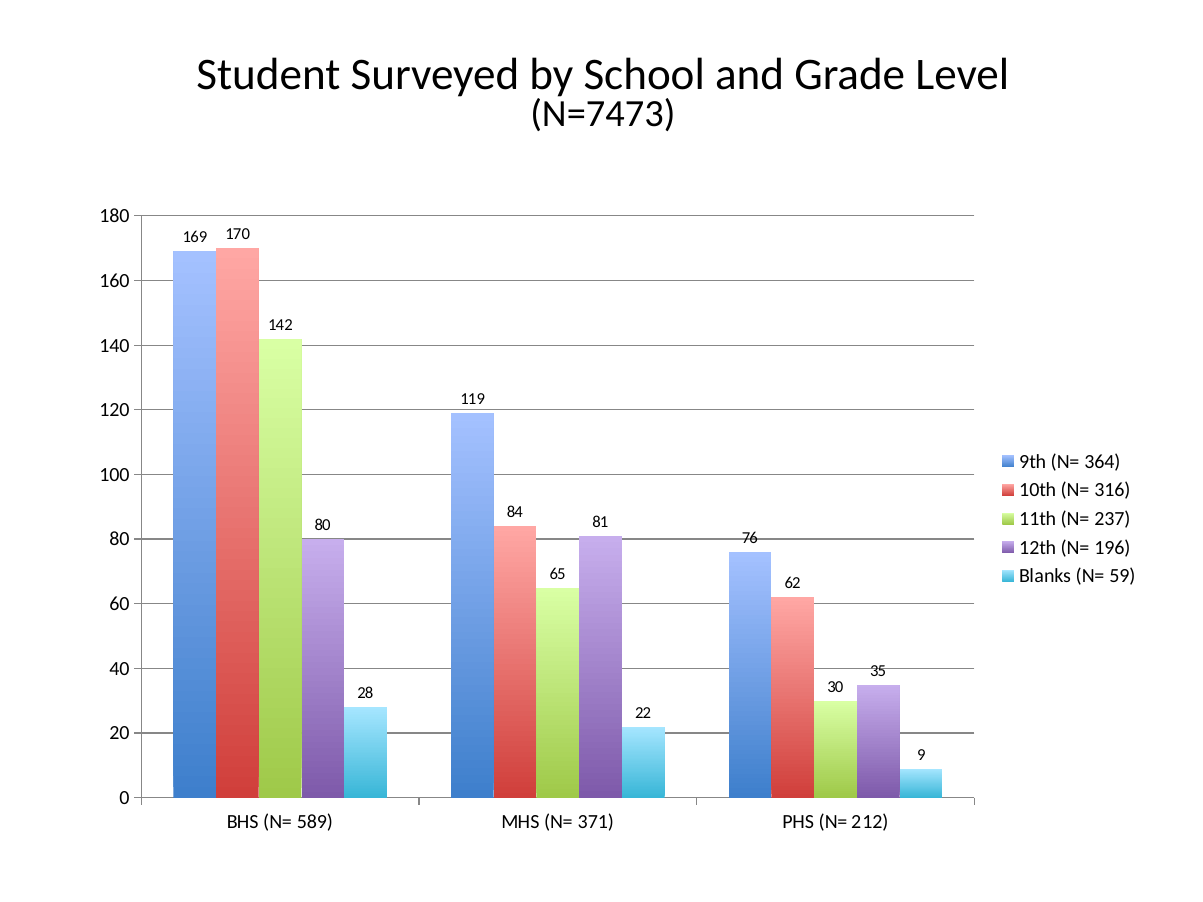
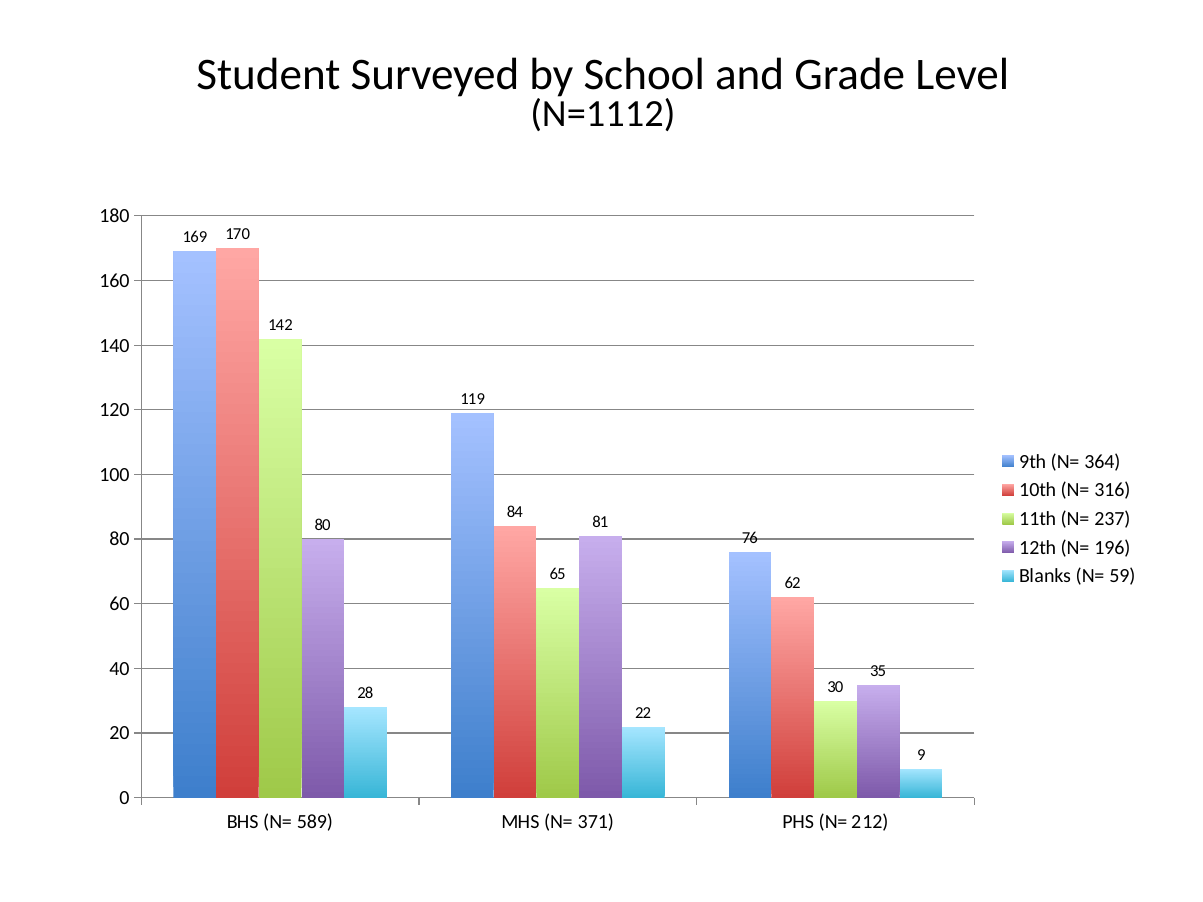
N=7473: N=7473 -> N=1112
